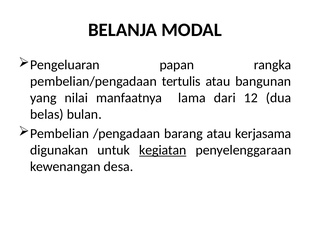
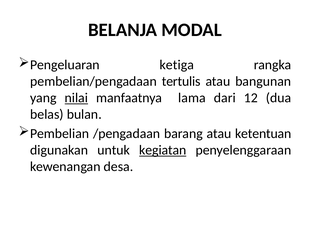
papan: papan -> ketiga
nilai underline: none -> present
kerjasama: kerjasama -> ketentuan
